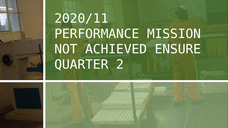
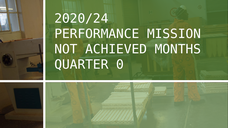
2020/11: 2020/11 -> 2020/24
ENSURE: ENSURE -> MONTHS
2: 2 -> 0
